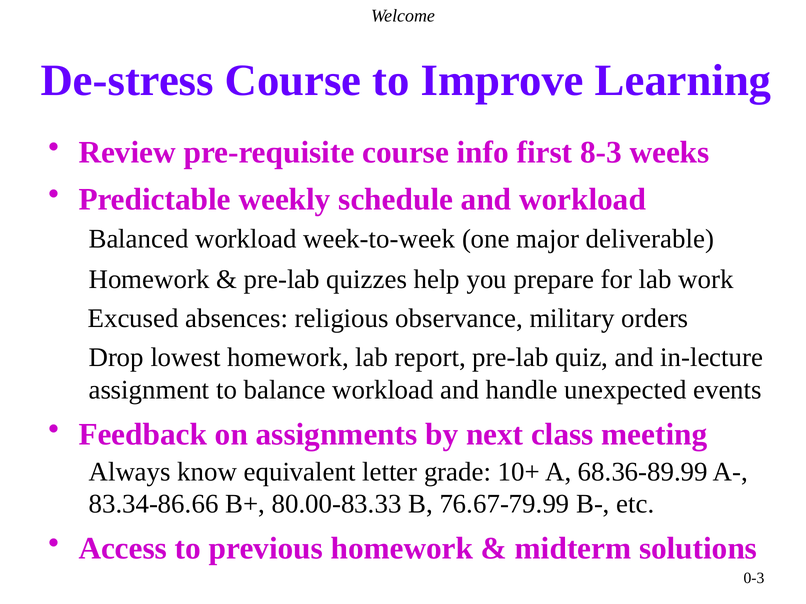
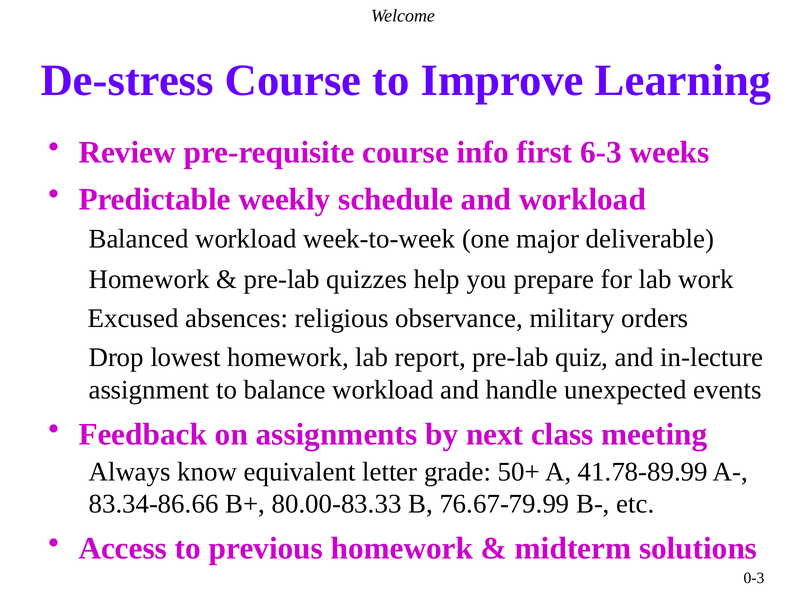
8-3: 8-3 -> 6-3
10+: 10+ -> 50+
68.36-89.99: 68.36-89.99 -> 41.78-89.99
